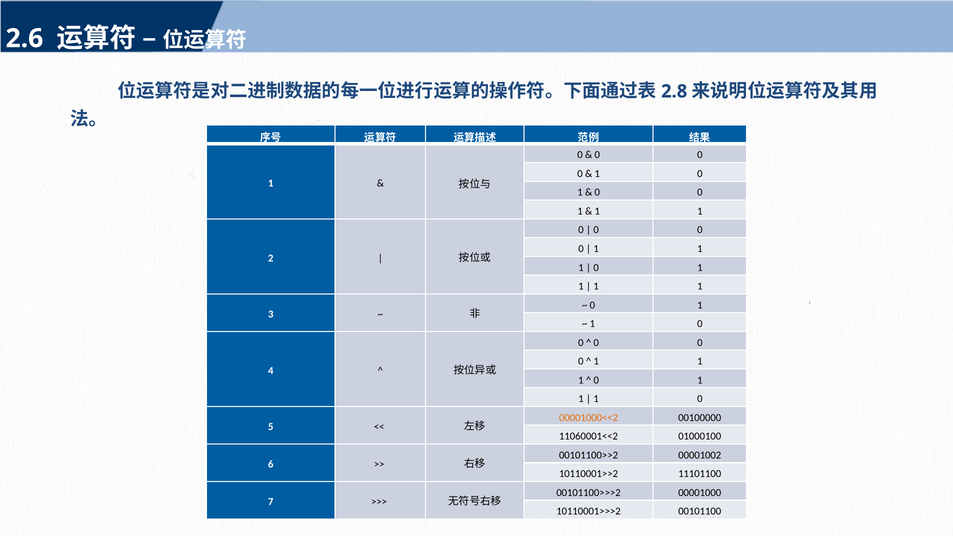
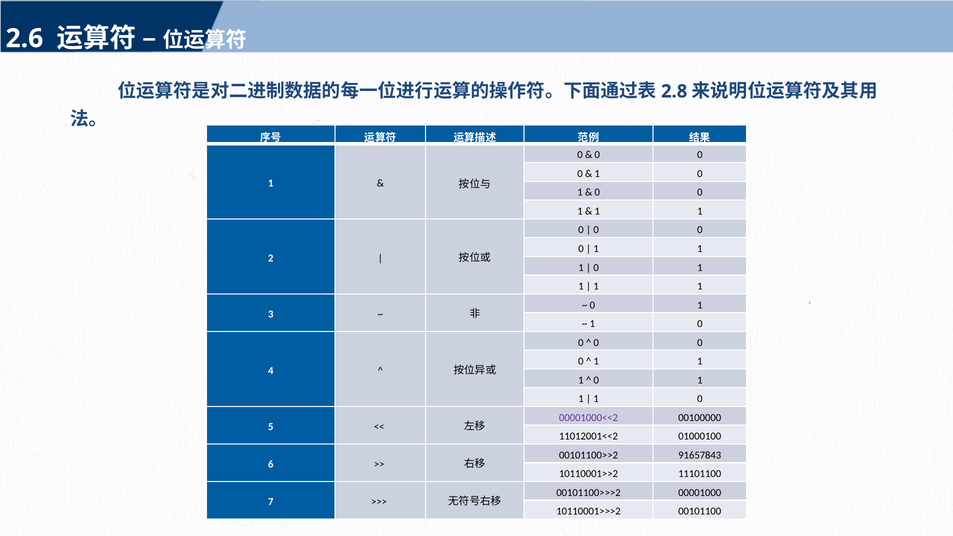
00001000<<2 colour: orange -> purple
11060001<<2: 11060001<<2 -> 11012001<<2
00001002: 00001002 -> 91657843
